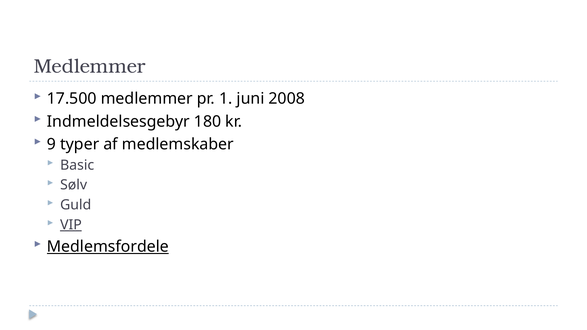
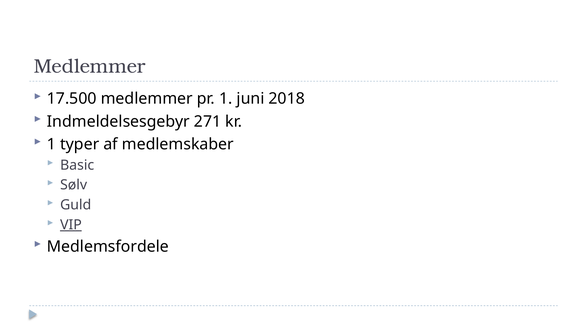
2008: 2008 -> 2018
180: 180 -> 271
9 at (51, 144): 9 -> 1
Medlemsfordele underline: present -> none
